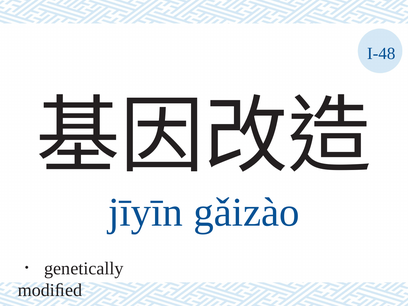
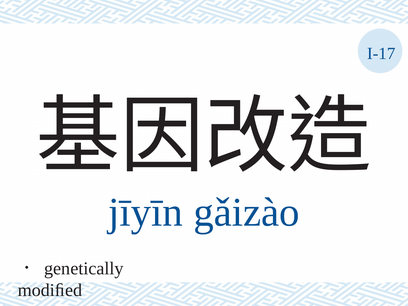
I-48: I-48 -> I-17
